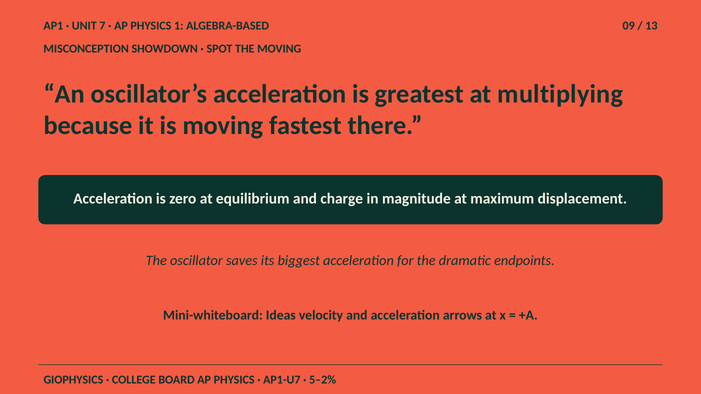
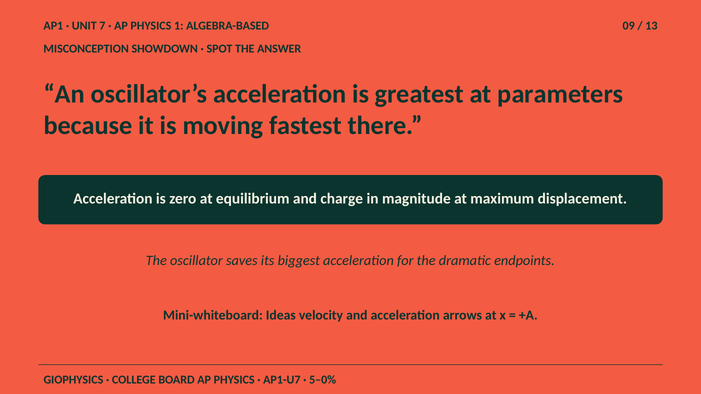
THE MOVING: MOVING -> ANSWER
multiplying: multiplying -> parameters
5–2%: 5–2% -> 5–0%
